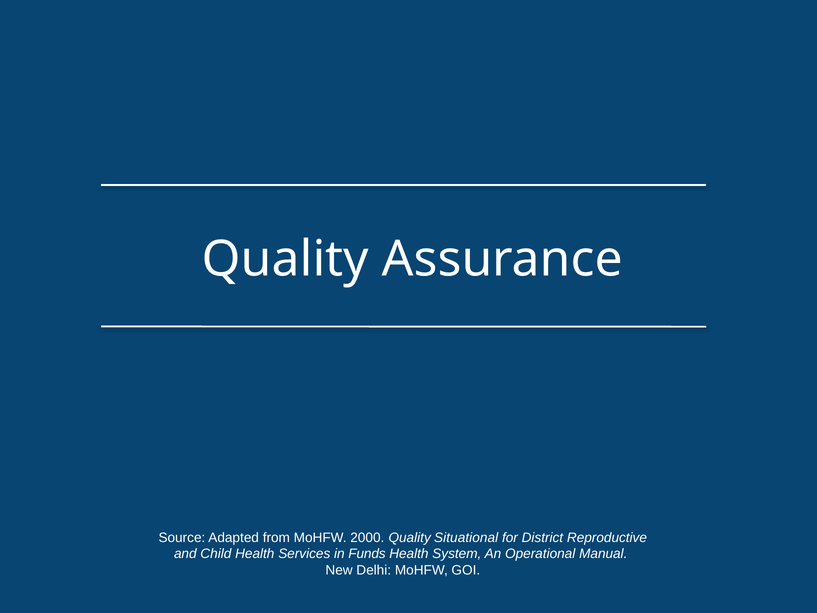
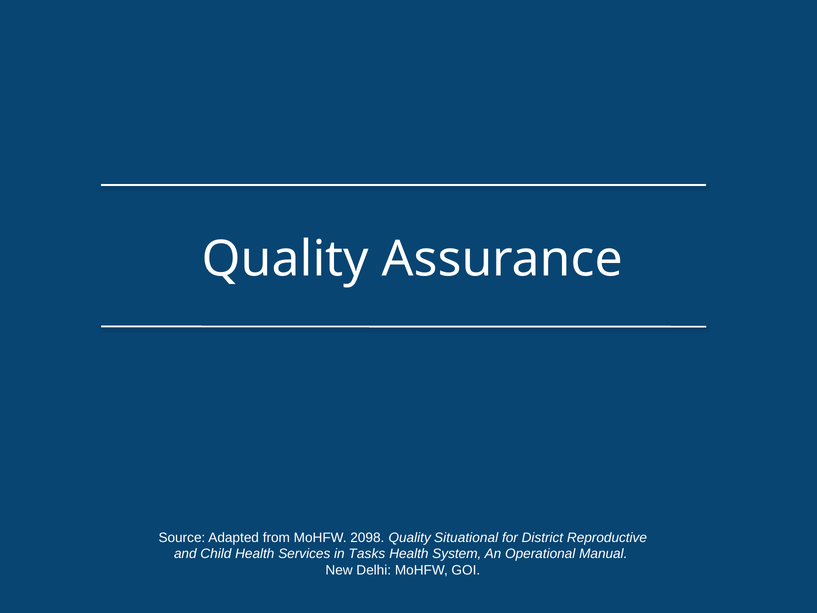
2000: 2000 -> 2098
Funds: Funds -> Tasks
